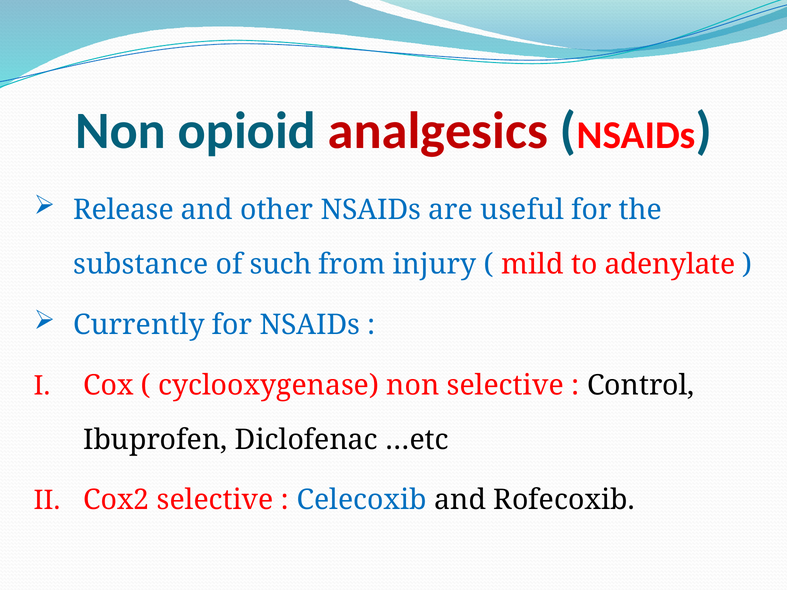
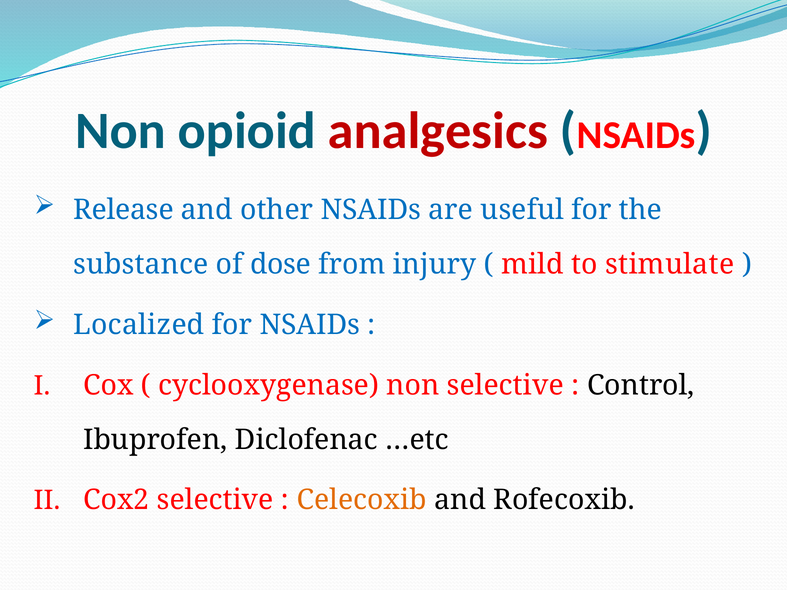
such: such -> dose
adenylate: adenylate -> stimulate
Currently: Currently -> Localized
Celecoxib colour: blue -> orange
